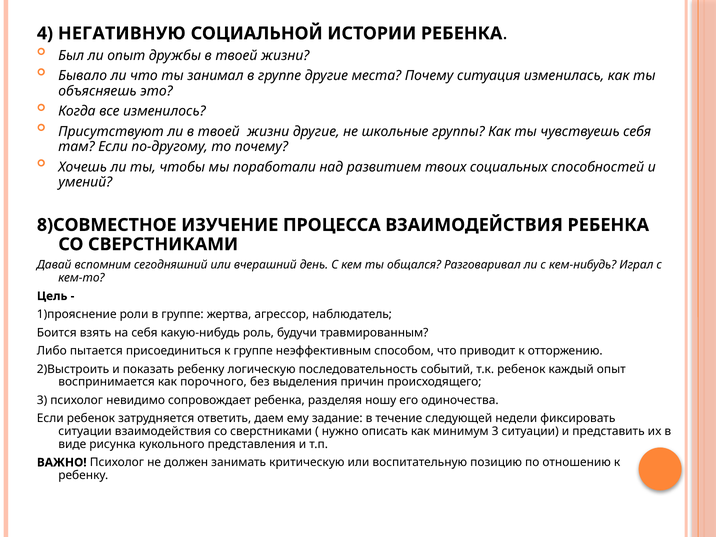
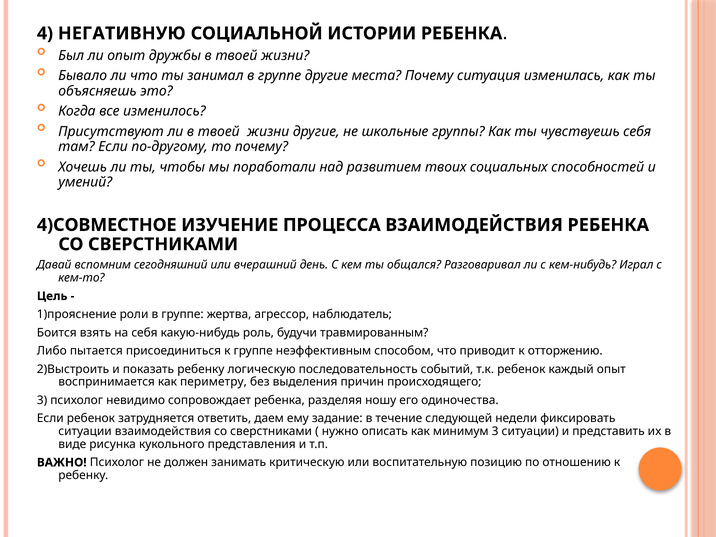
8)СОВМЕСТНОЕ: 8)СОВМЕСТНОЕ -> 4)СОВМЕСТНОЕ
порочного: порочного -> периметру
